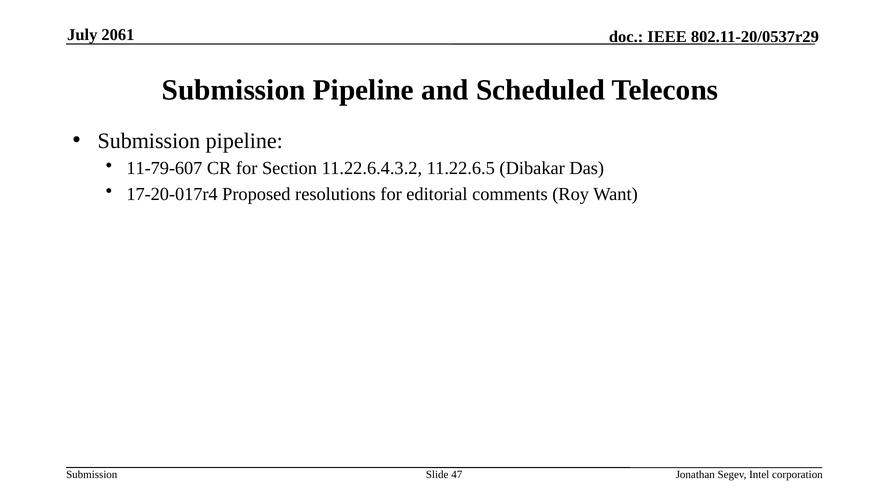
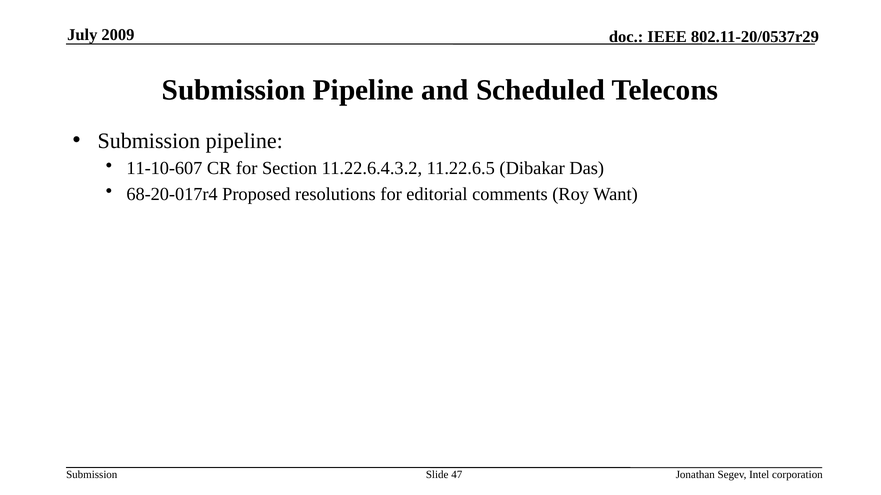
2061: 2061 -> 2009
11-79-607: 11-79-607 -> 11-10-607
17-20-017r4: 17-20-017r4 -> 68-20-017r4
